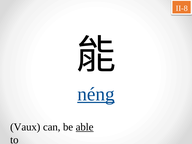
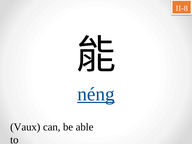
able underline: present -> none
